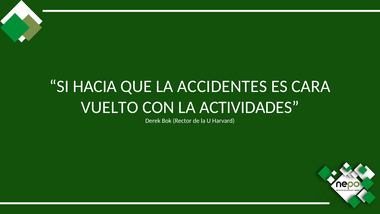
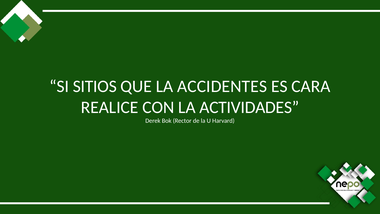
HACIA: HACIA -> SITIOS
VUELTO: VUELTO -> REALICE
